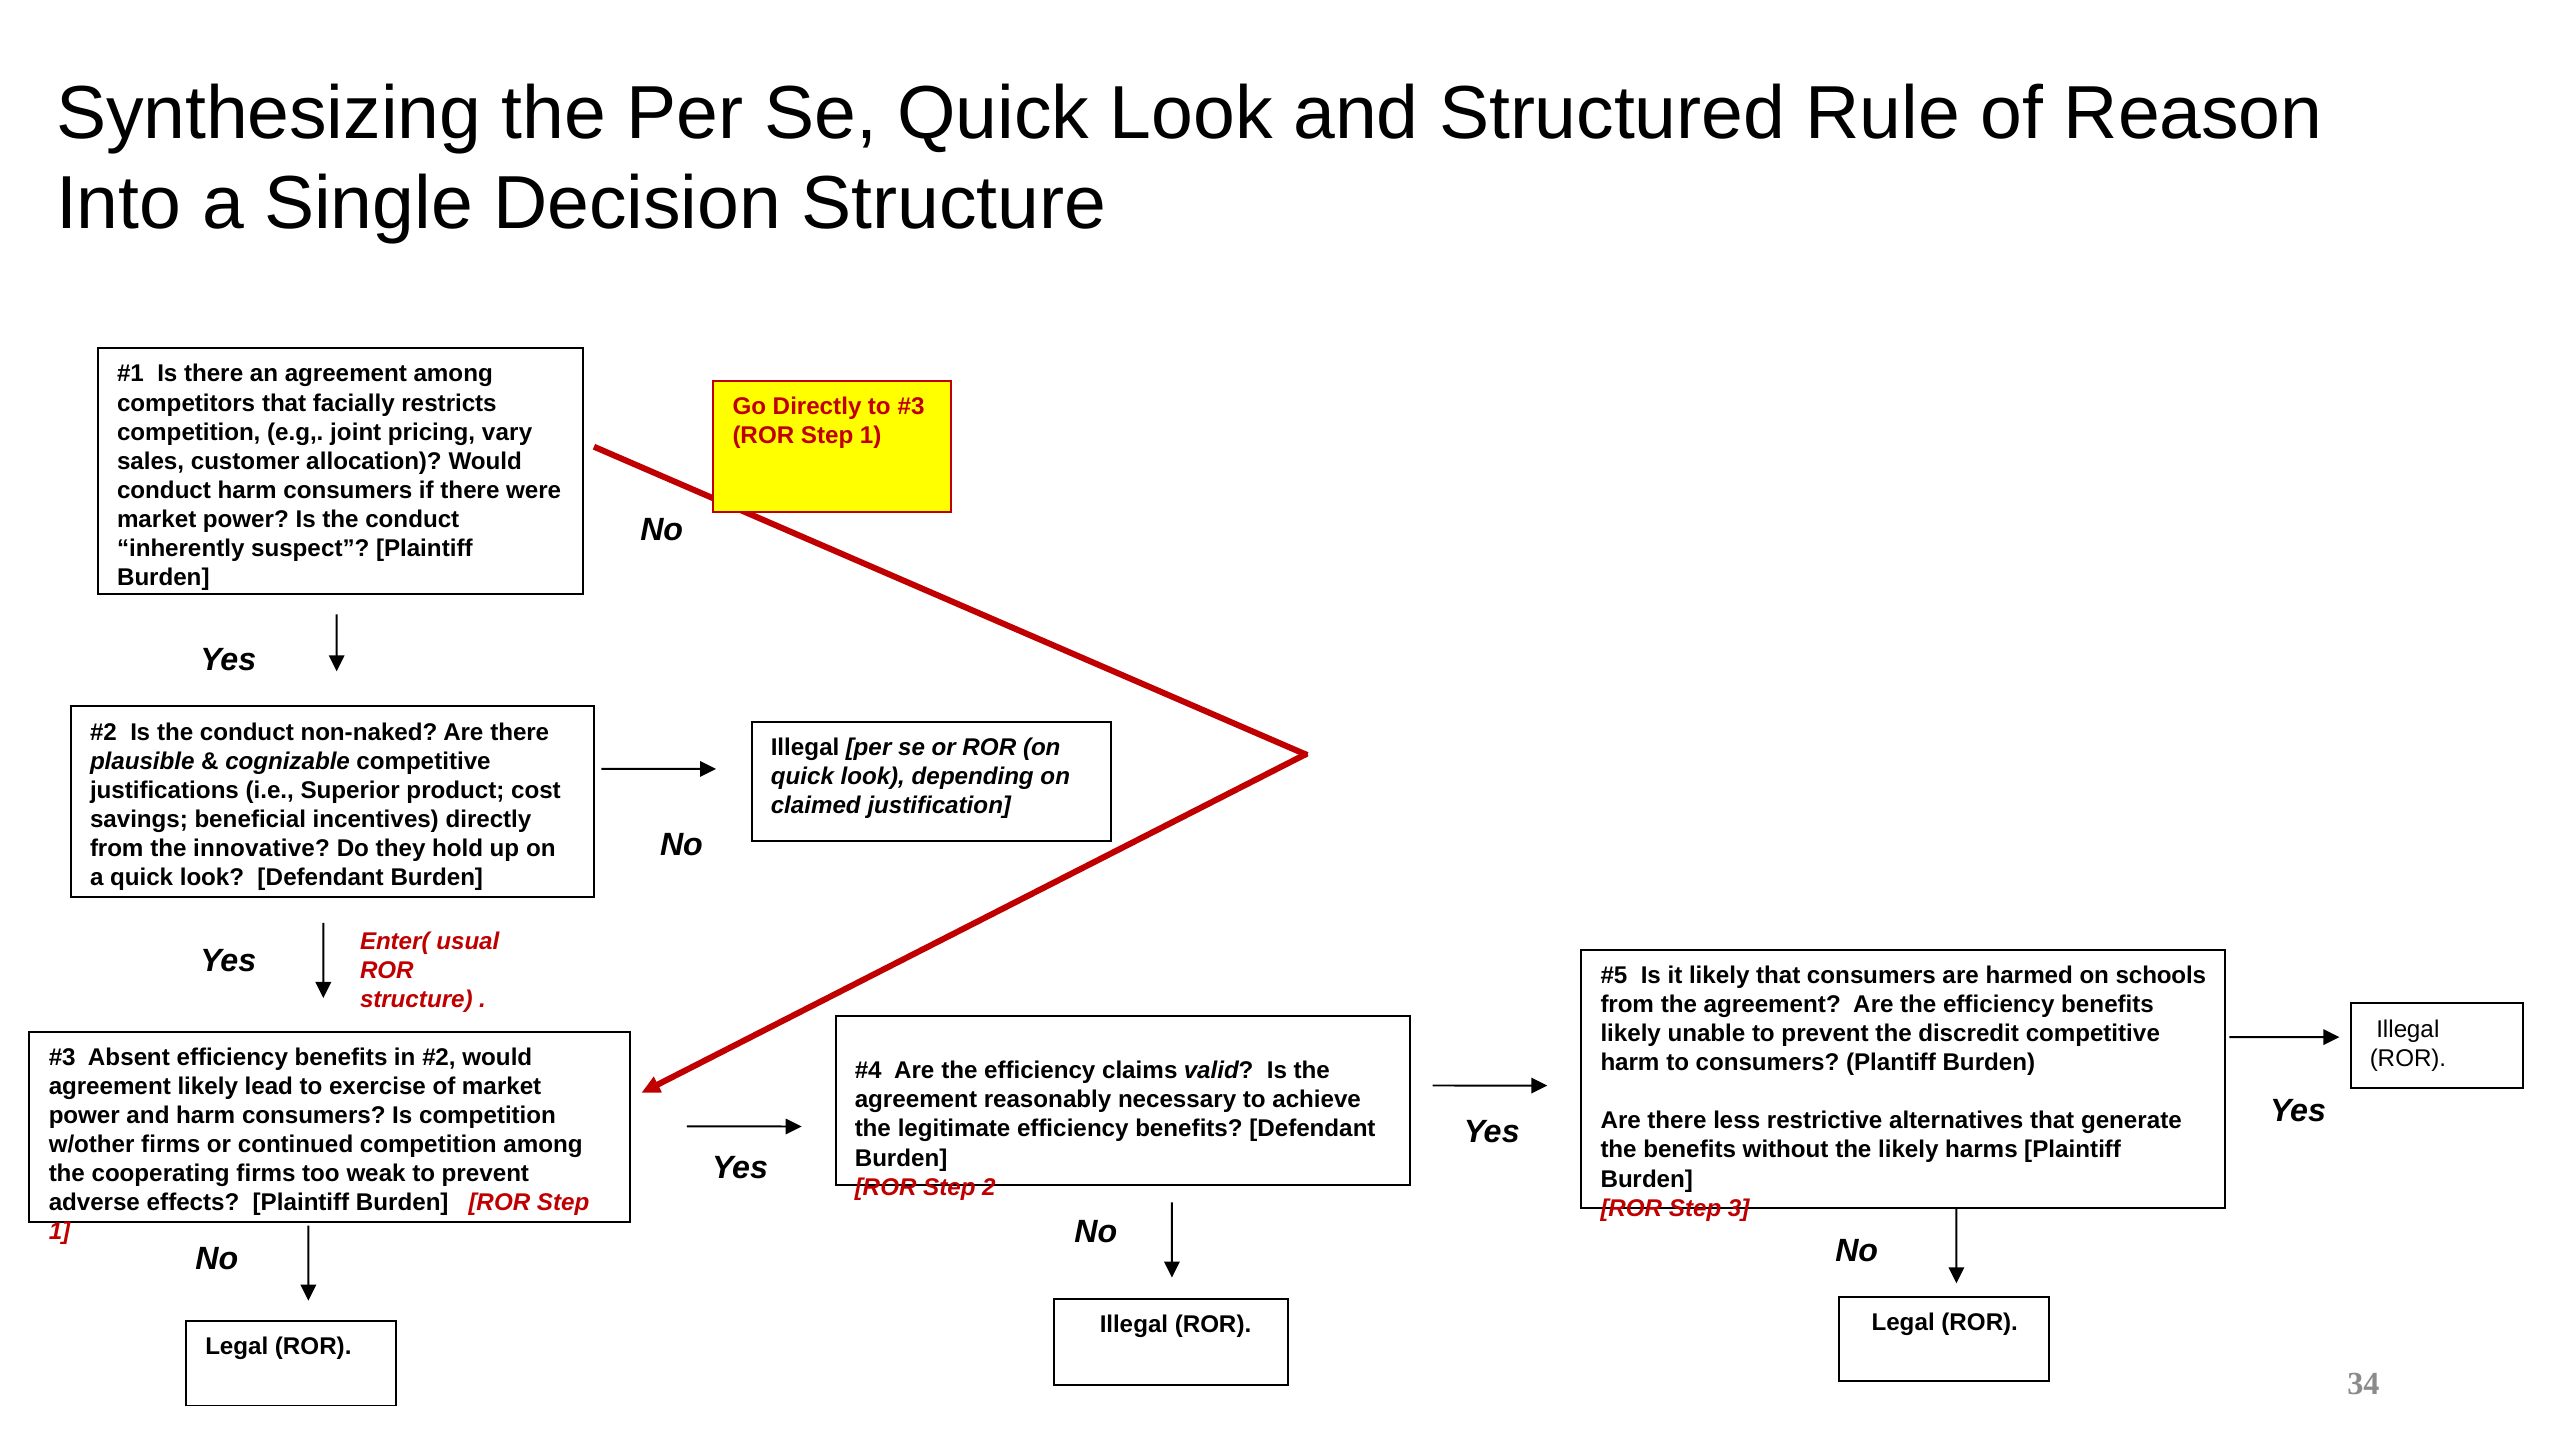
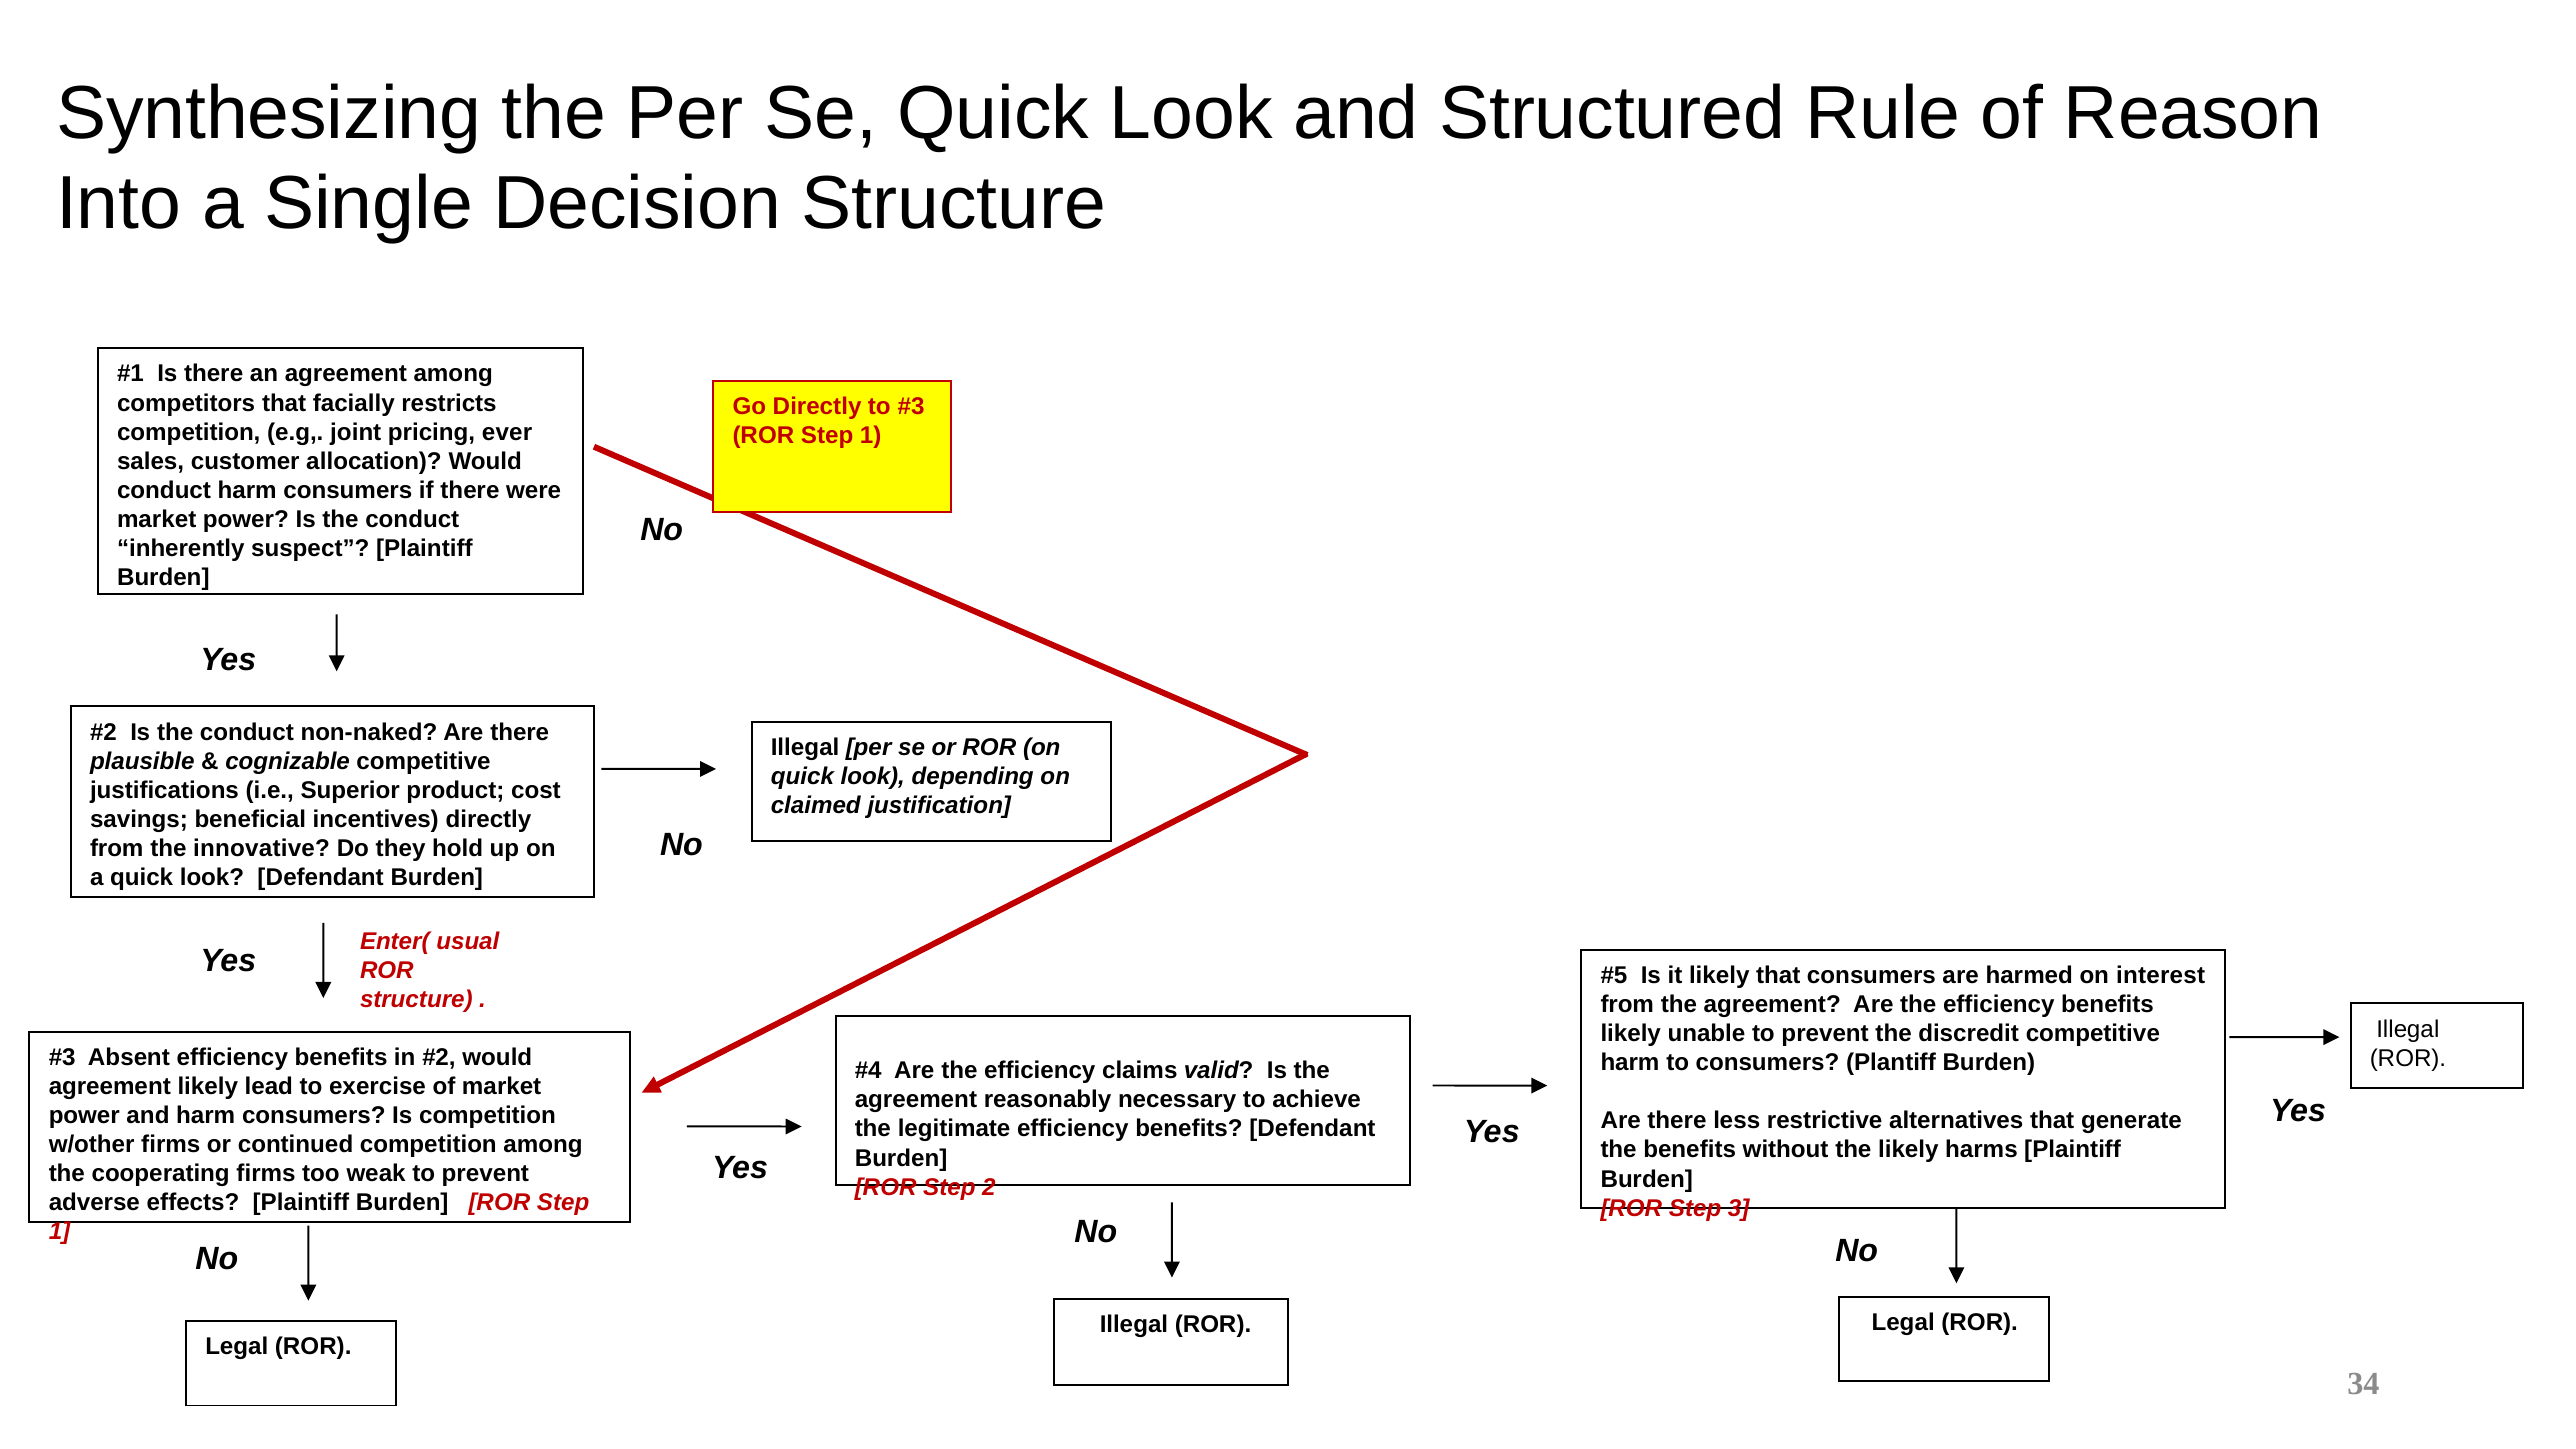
vary: vary -> ever
schools: schools -> interest
